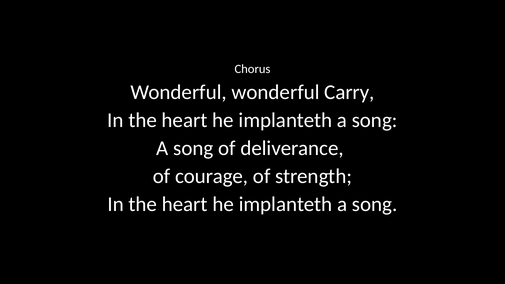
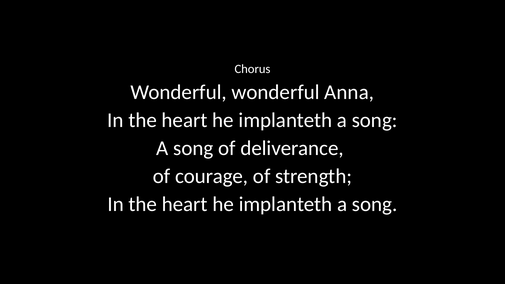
Carry: Carry -> Anna
